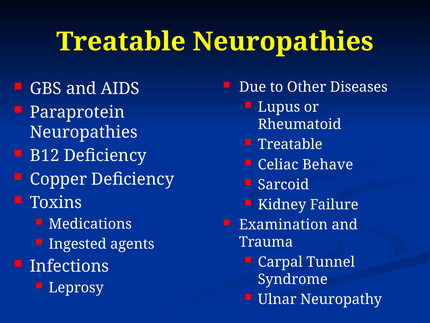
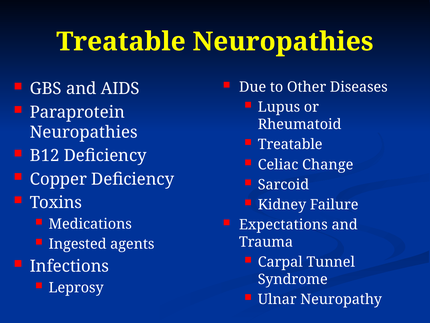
Behave: Behave -> Change
Examination: Examination -> Expectations
